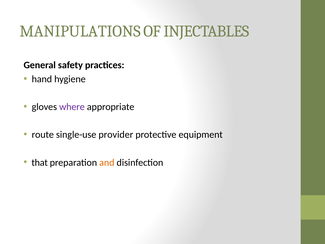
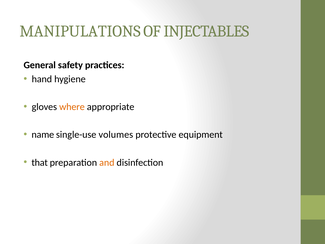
where colour: purple -> orange
route: route -> name
provider: provider -> volumes
